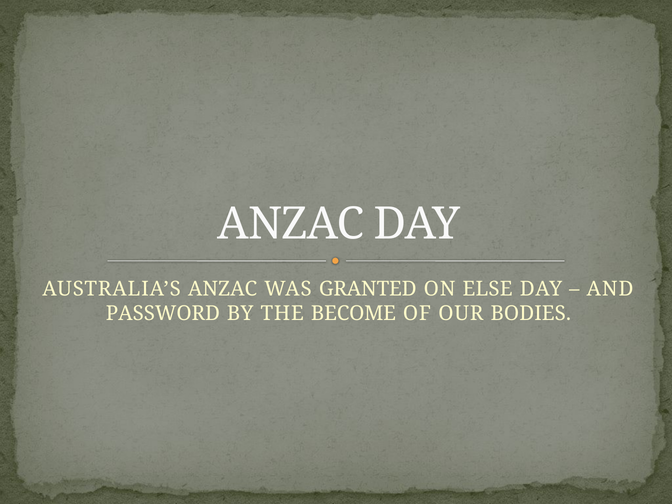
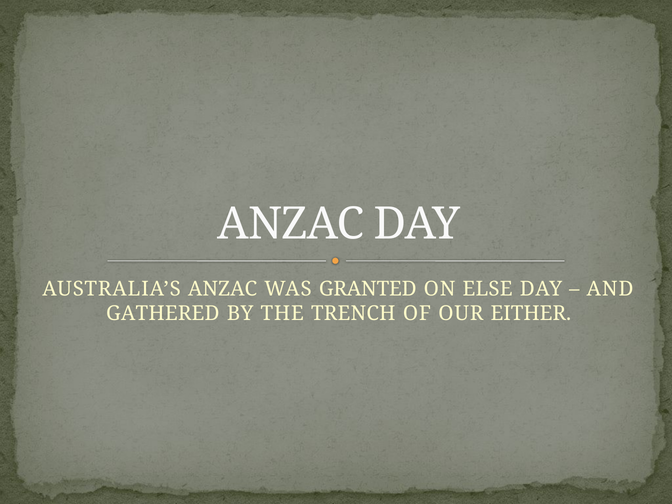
PASSWORD: PASSWORD -> GATHERED
BECOME: BECOME -> TRENCH
BODIES: BODIES -> EITHER
